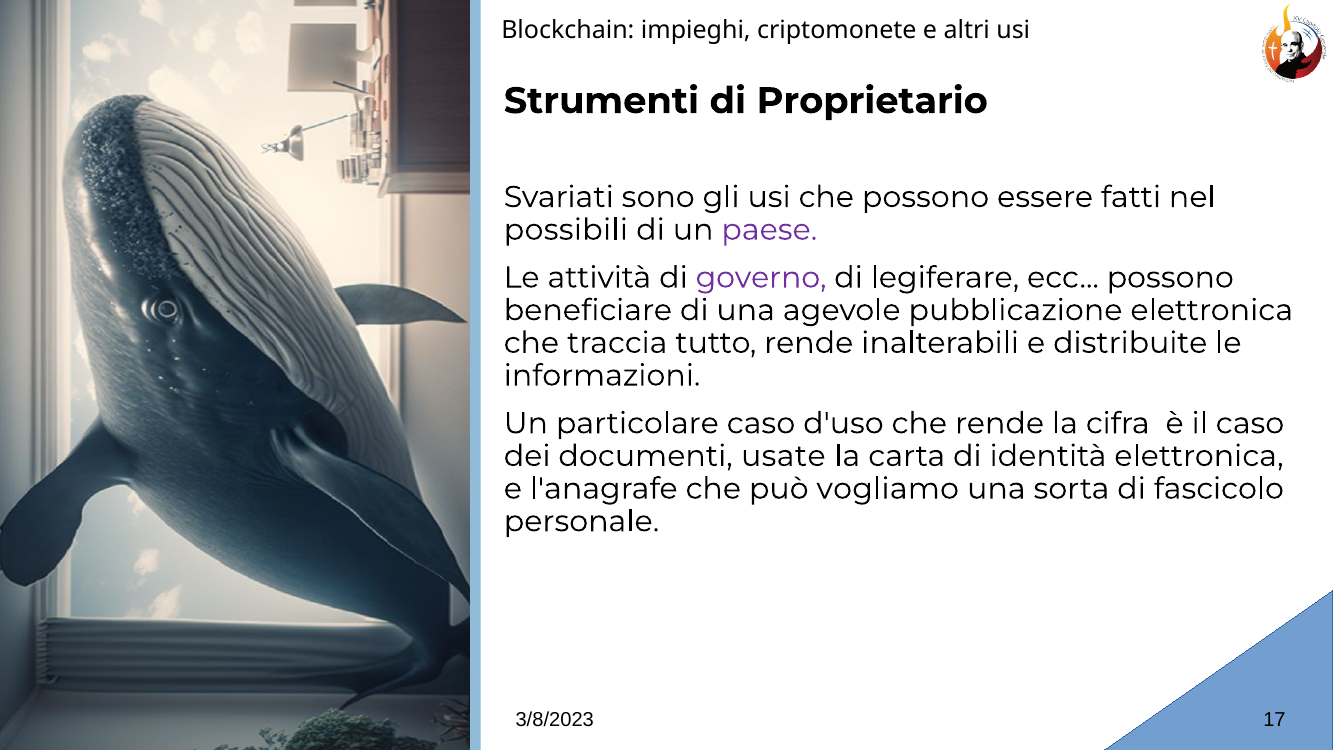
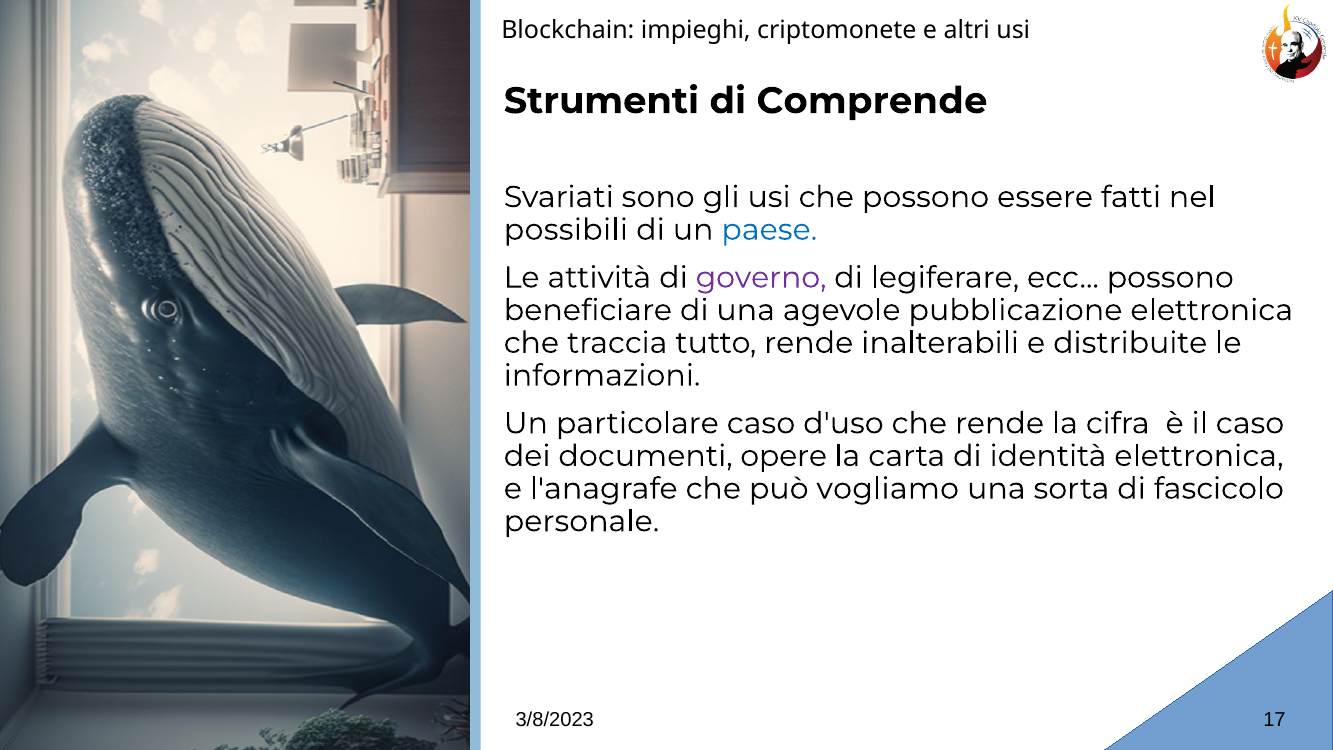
Proprietario: Proprietario -> Comprende
paese colour: purple -> blue
usate: usate -> opere
